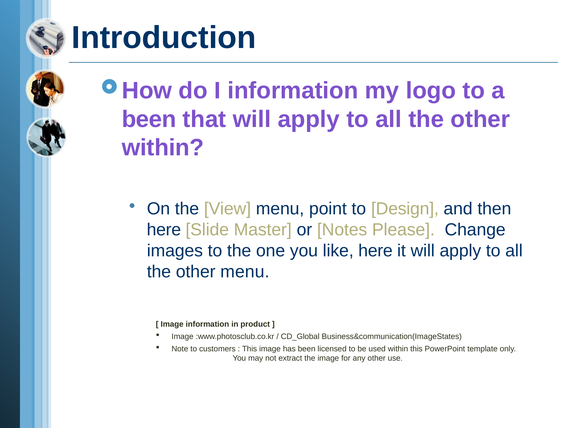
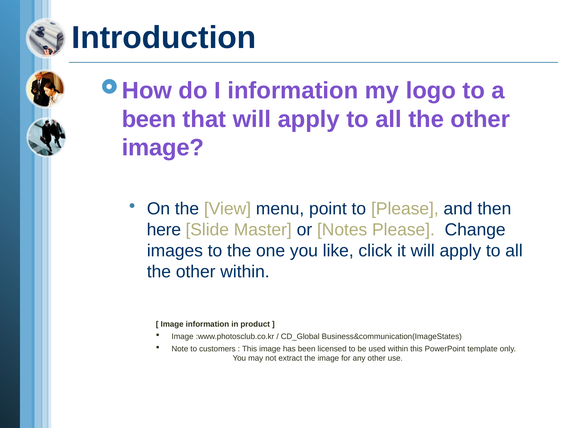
within at (163, 148): within -> image
to Design: Design -> Please
like here: here -> click
other menu: menu -> within
